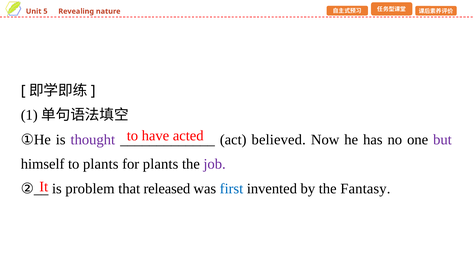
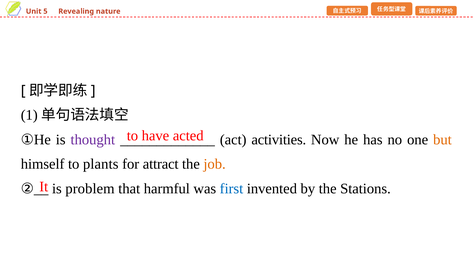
believed: believed -> activities
but colour: purple -> orange
for plants: plants -> attract
job colour: purple -> orange
released: released -> harmful
Fantasy: Fantasy -> Stations
